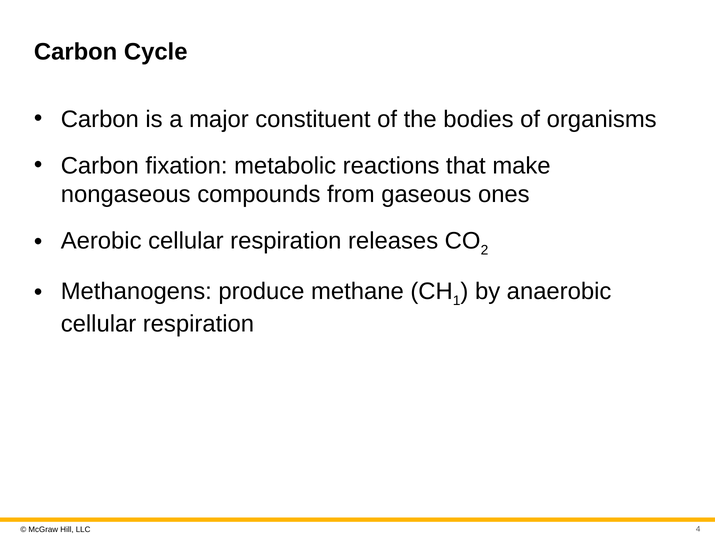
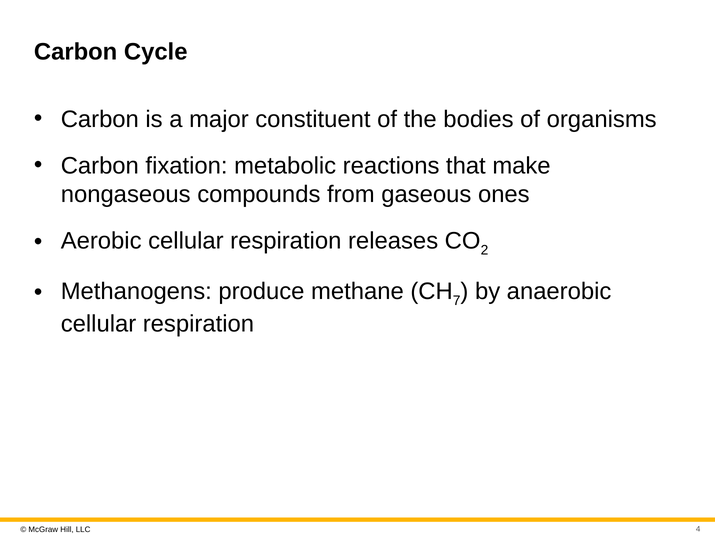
1: 1 -> 7
